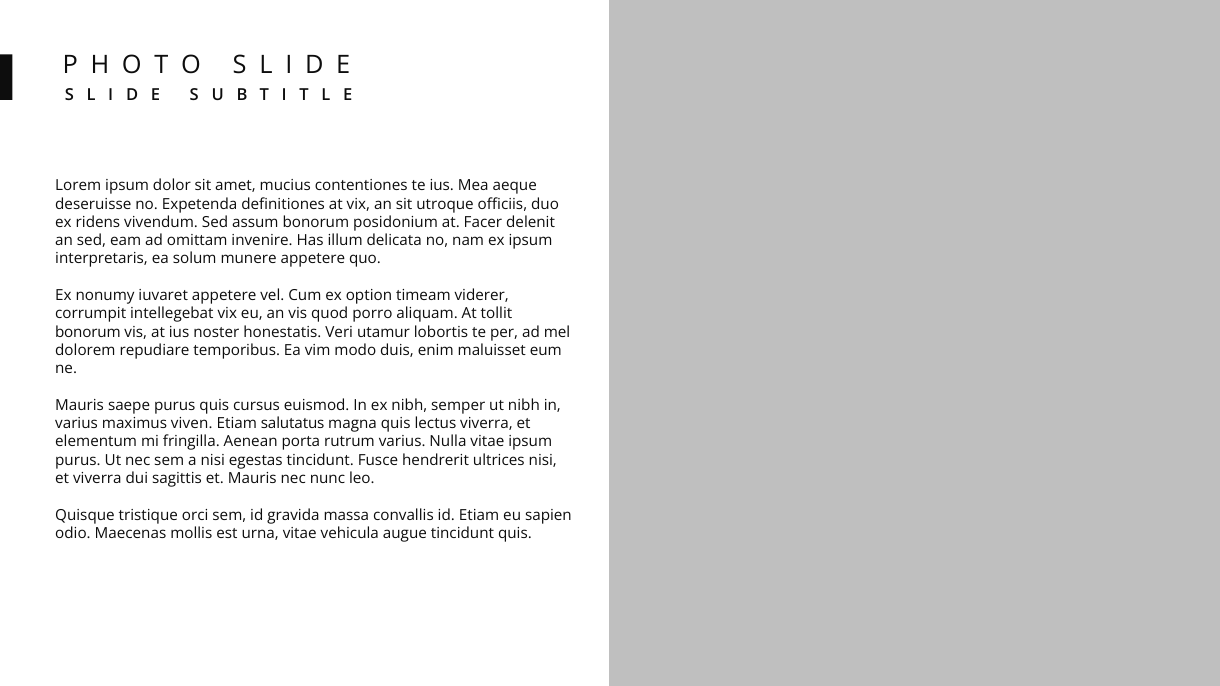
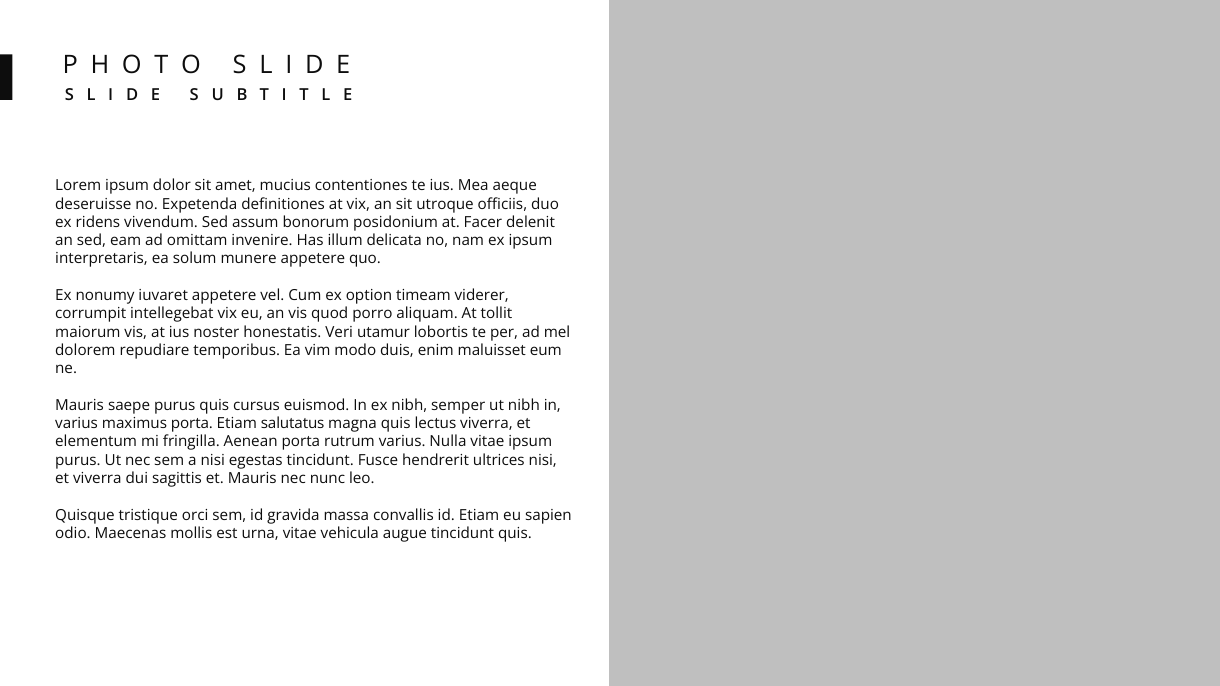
bonorum at (88, 332): bonorum -> maiorum
maximus viven: viven -> porta
